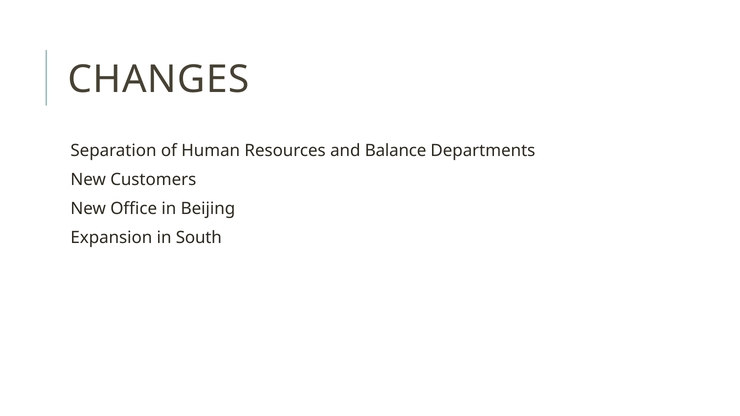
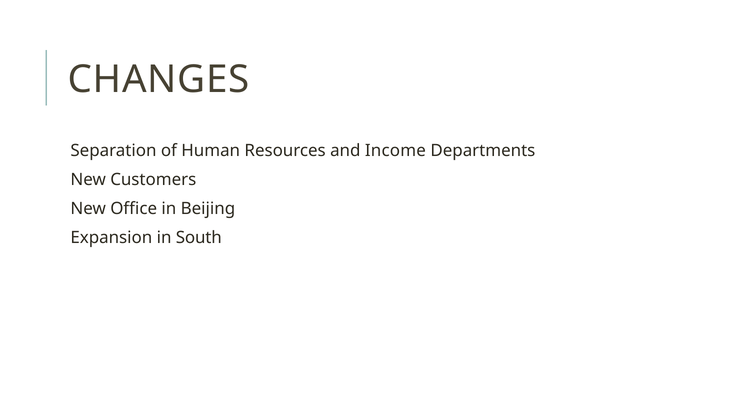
Balance: Balance -> Income
